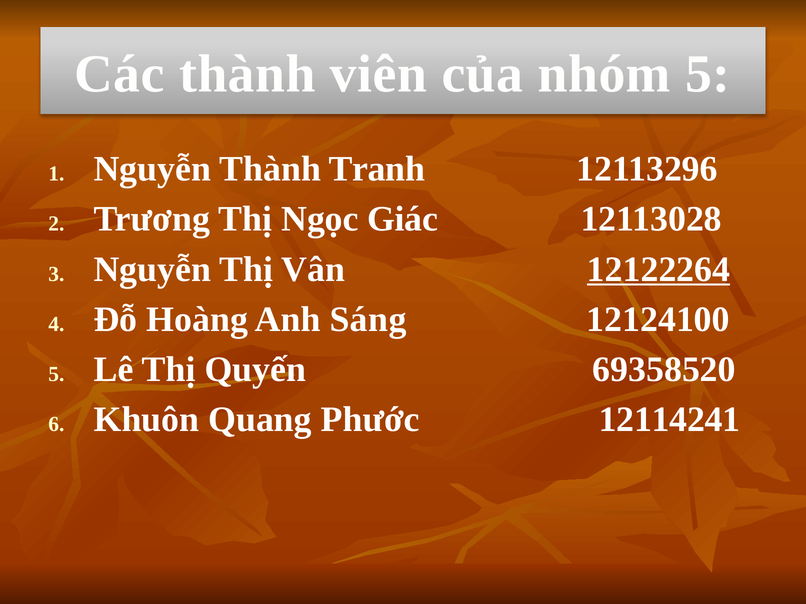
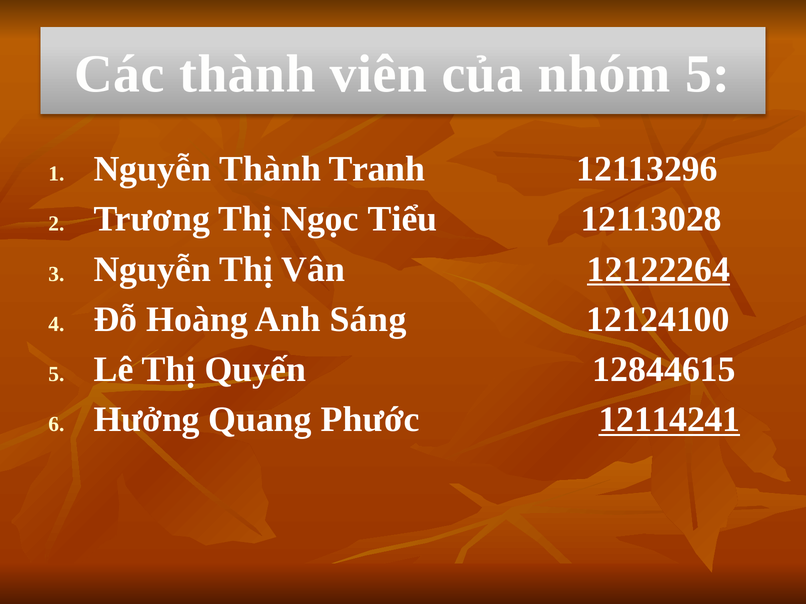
Giác: Giác -> Tiểu
69358520: 69358520 -> 12844615
Khuôn: Khuôn -> Hưởng
12114241 underline: none -> present
